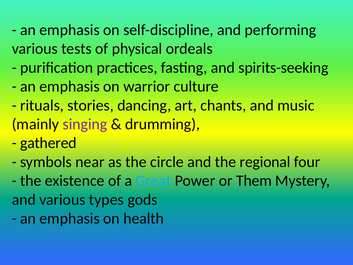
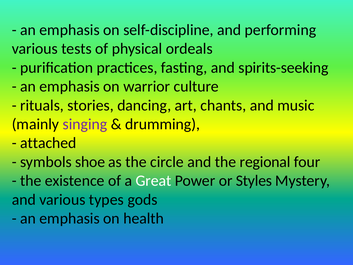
gathered: gathered -> attached
near: near -> shoe
Great colour: light blue -> white
Them: Them -> Styles
